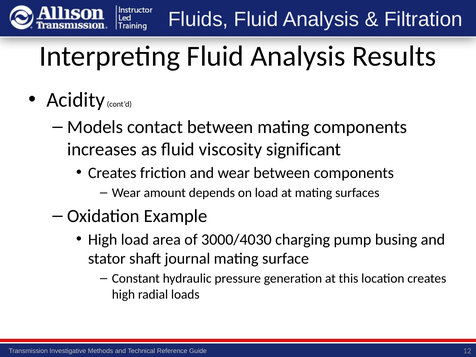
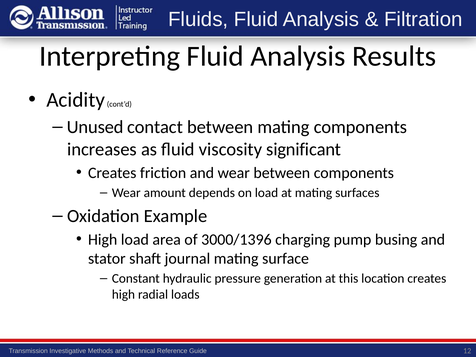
Models: Models -> Unused
3000/4030: 3000/4030 -> 3000/1396
